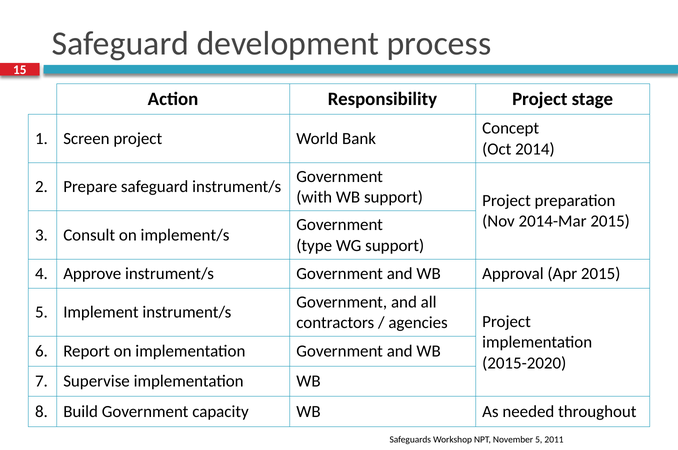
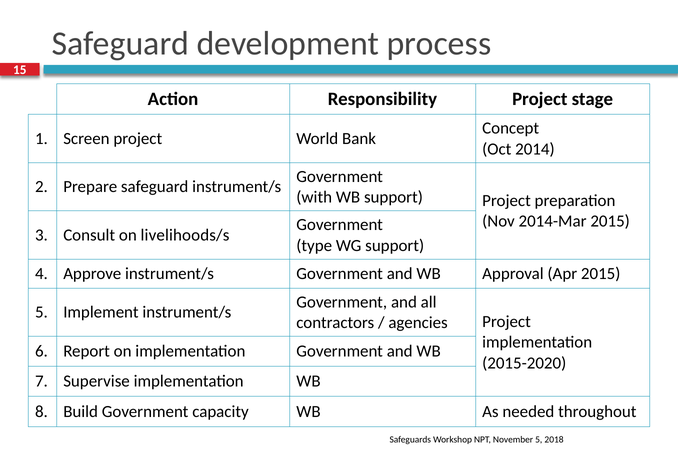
implement/s: implement/s -> livelihoods/s
2011: 2011 -> 2018
